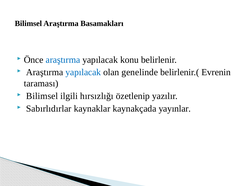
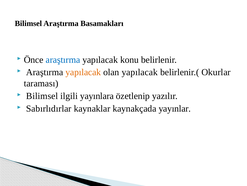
yapılacak at (83, 72) colour: blue -> orange
olan genelinde: genelinde -> yapılacak
Evrenin: Evrenin -> Okurlar
hırsızlığı: hırsızlığı -> yayınlara
